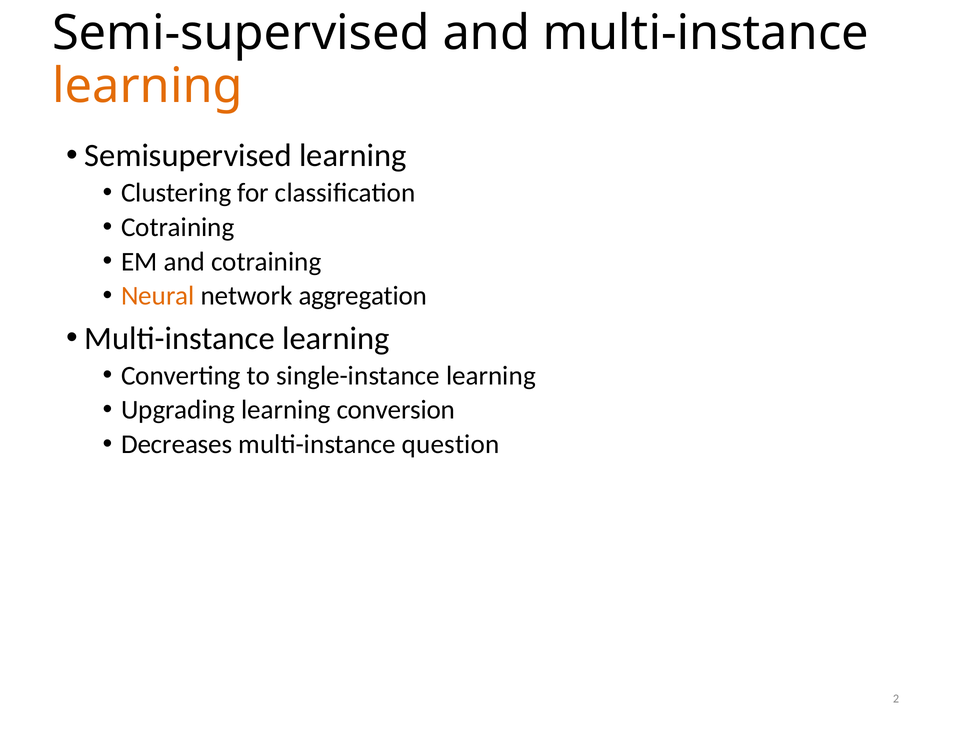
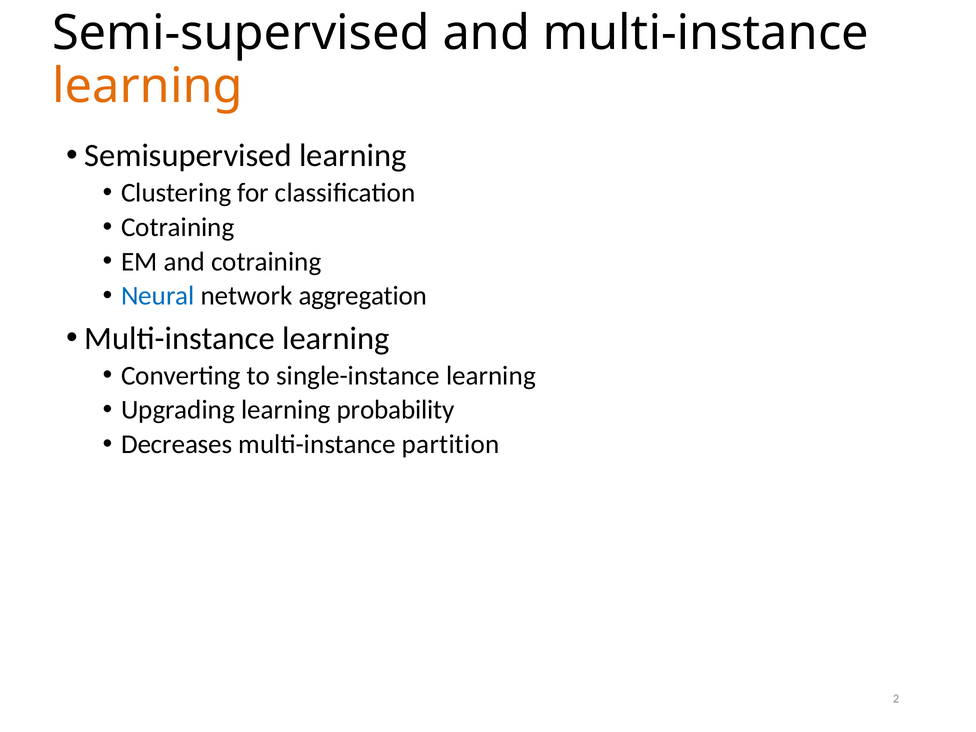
Neural colour: orange -> blue
conversion: conversion -> probability
question: question -> partition
